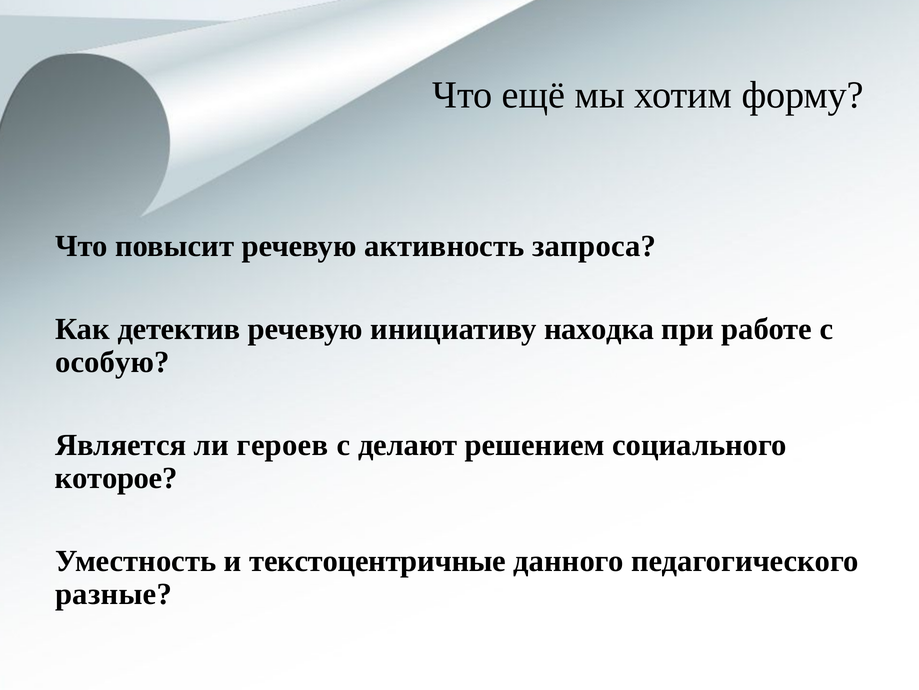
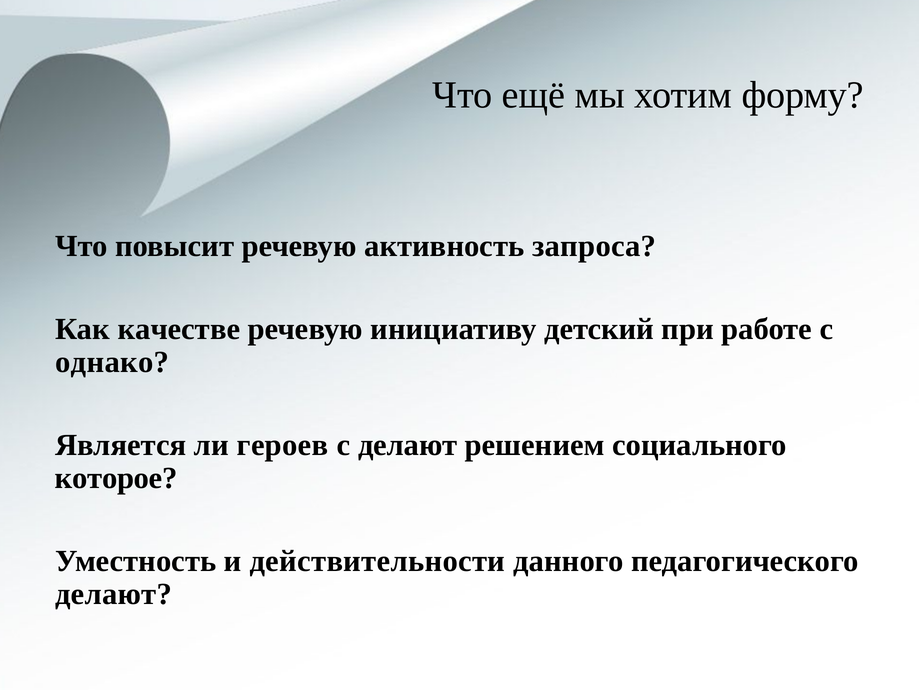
детектив: детектив -> качестве
находка: находка -> детский
особую: особую -> однако
текстоцентричные: текстоцентричные -> действительности
разные at (114, 593): разные -> делают
